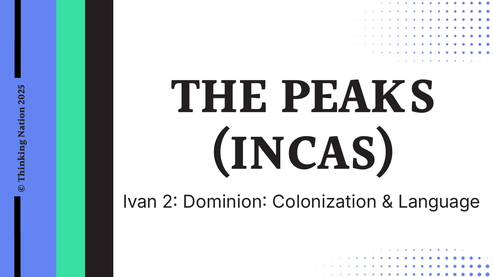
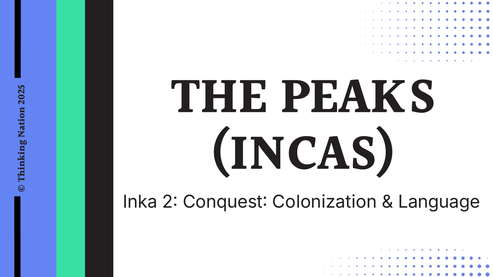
Ivan: Ivan -> Inka
Dominion: Dominion -> Conquest
